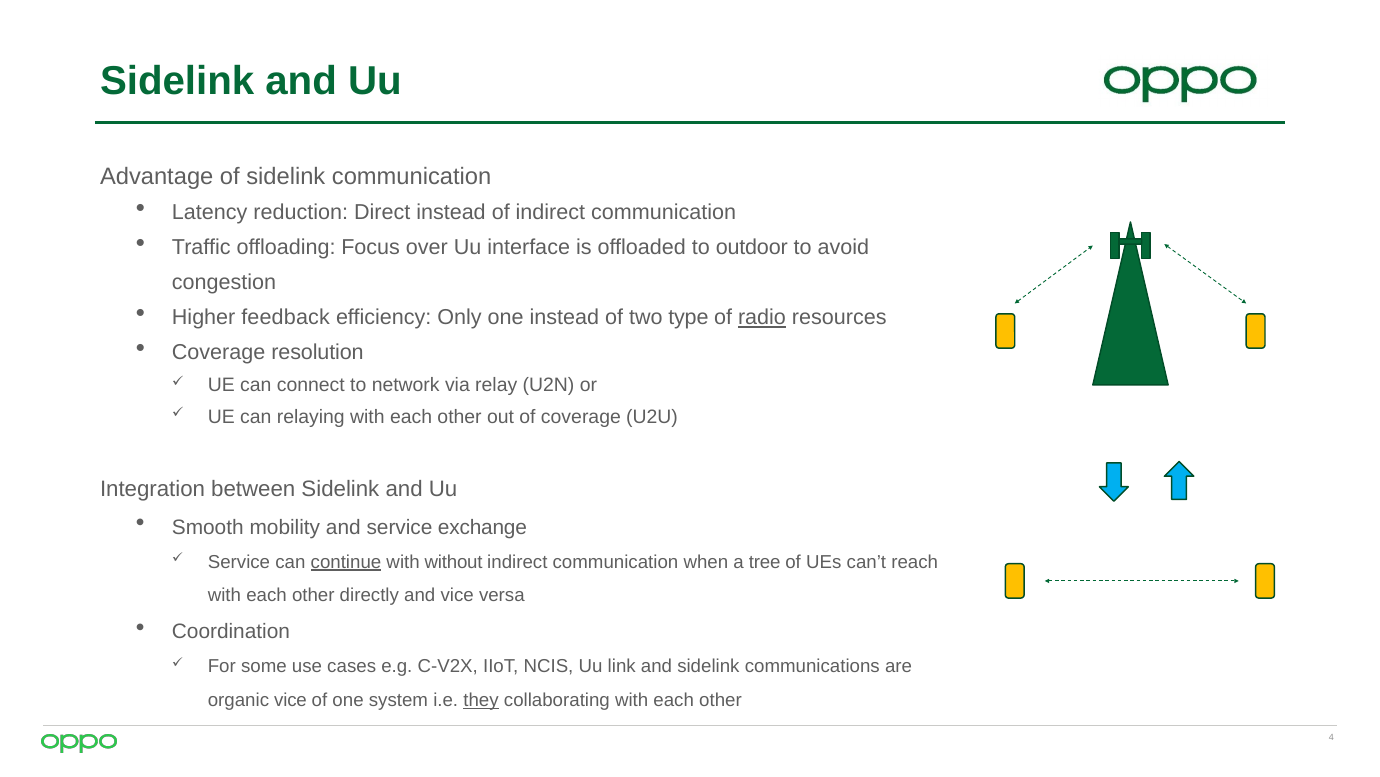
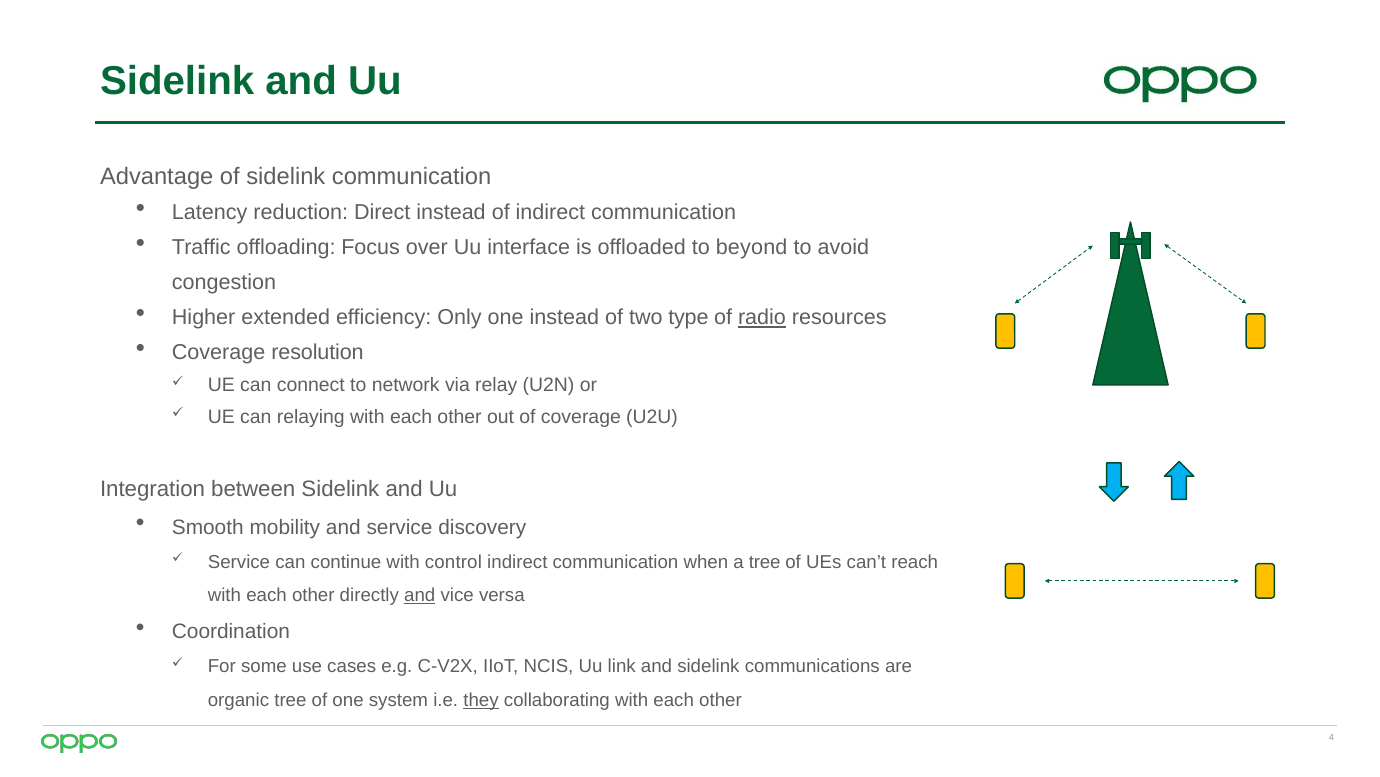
outdoor: outdoor -> beyond
feedback: feedback -> extended
exchange: exchange -> discovery
continue underline: present -> none
without: without -> control
and at (420, 595) underline: none -> present
organic vice: vice -> tree
